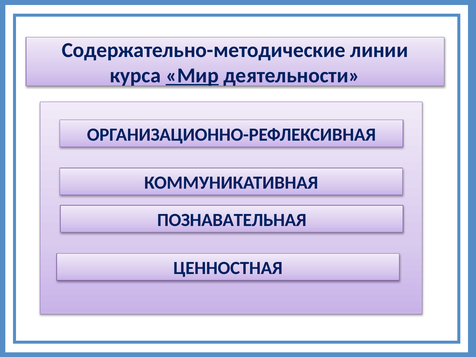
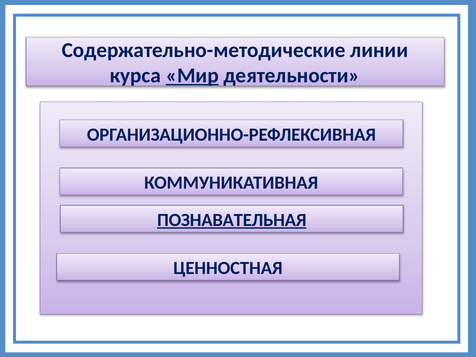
ПОЗНАВАТЕЛЬНАЯ underline: none -> present
